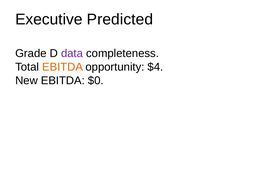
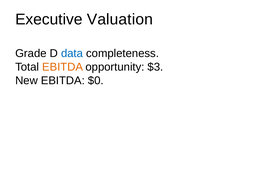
Predicted: Predicted -> Valuation
data colour: purple -> blue
$4: $4 -> $3
